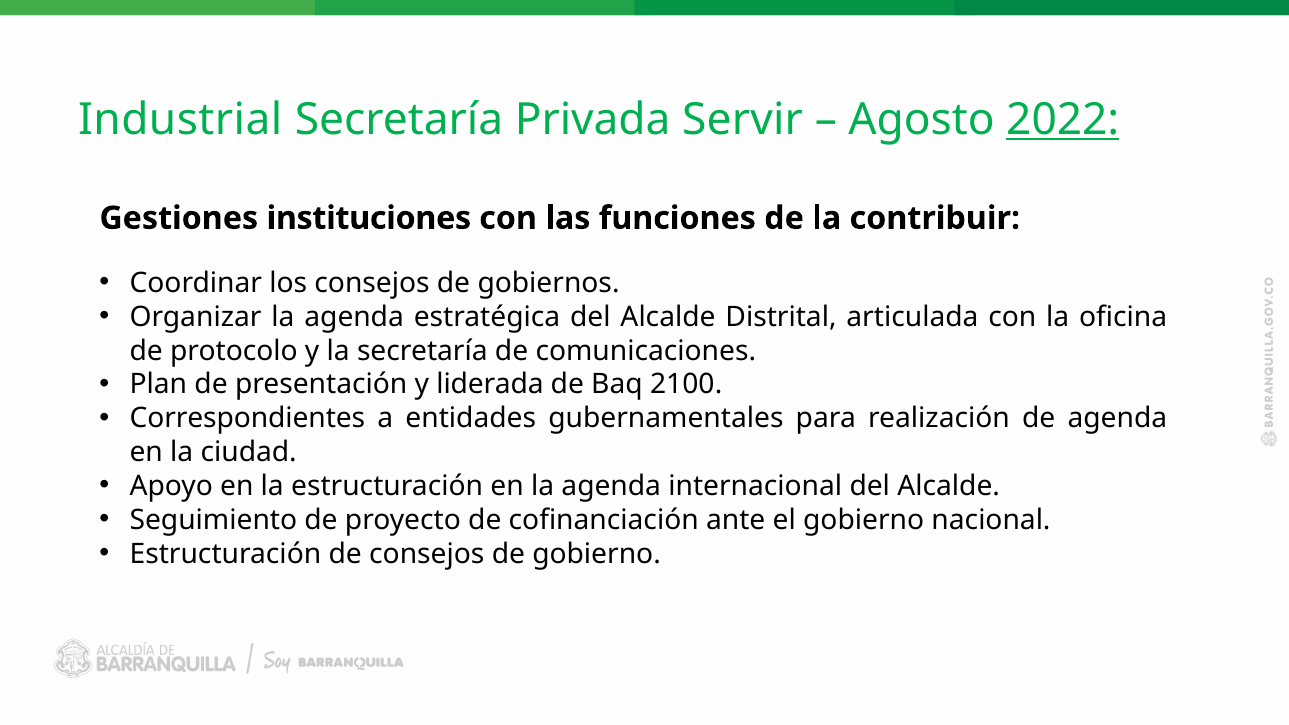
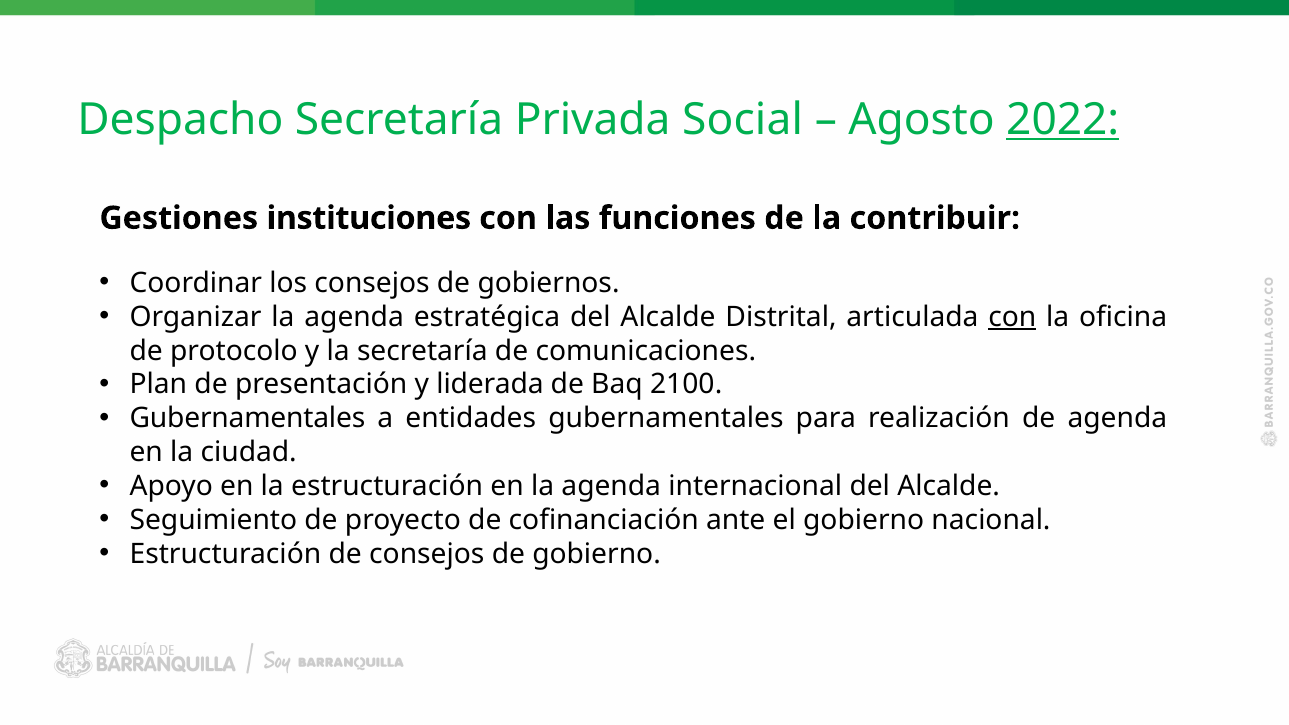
Industrial: Industrial -> Despacho
Servir: Servir -> Social
con at (1012, 317) underline: none -> present
Correspondientes at (247, 418): Correspondientes -> Gubernamentales
